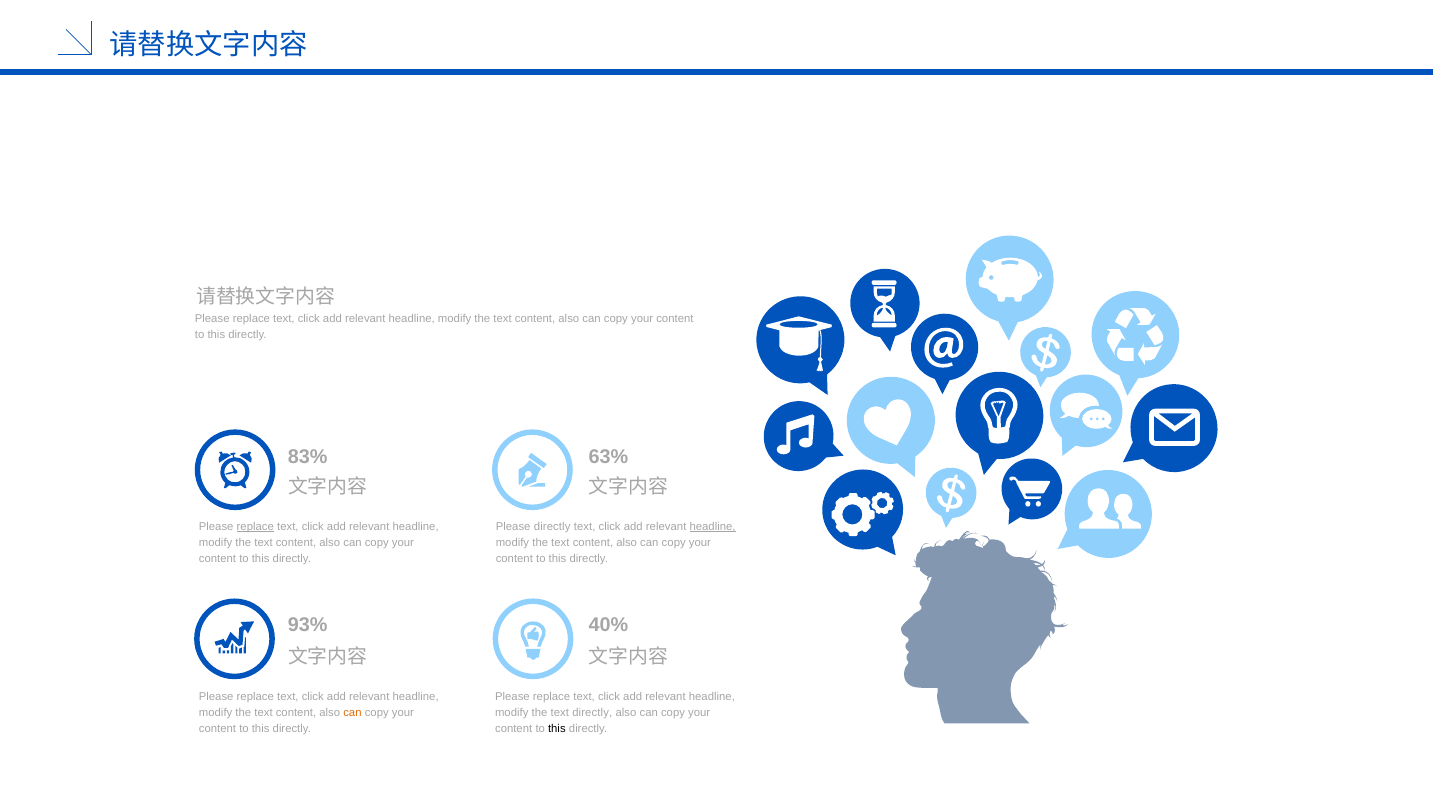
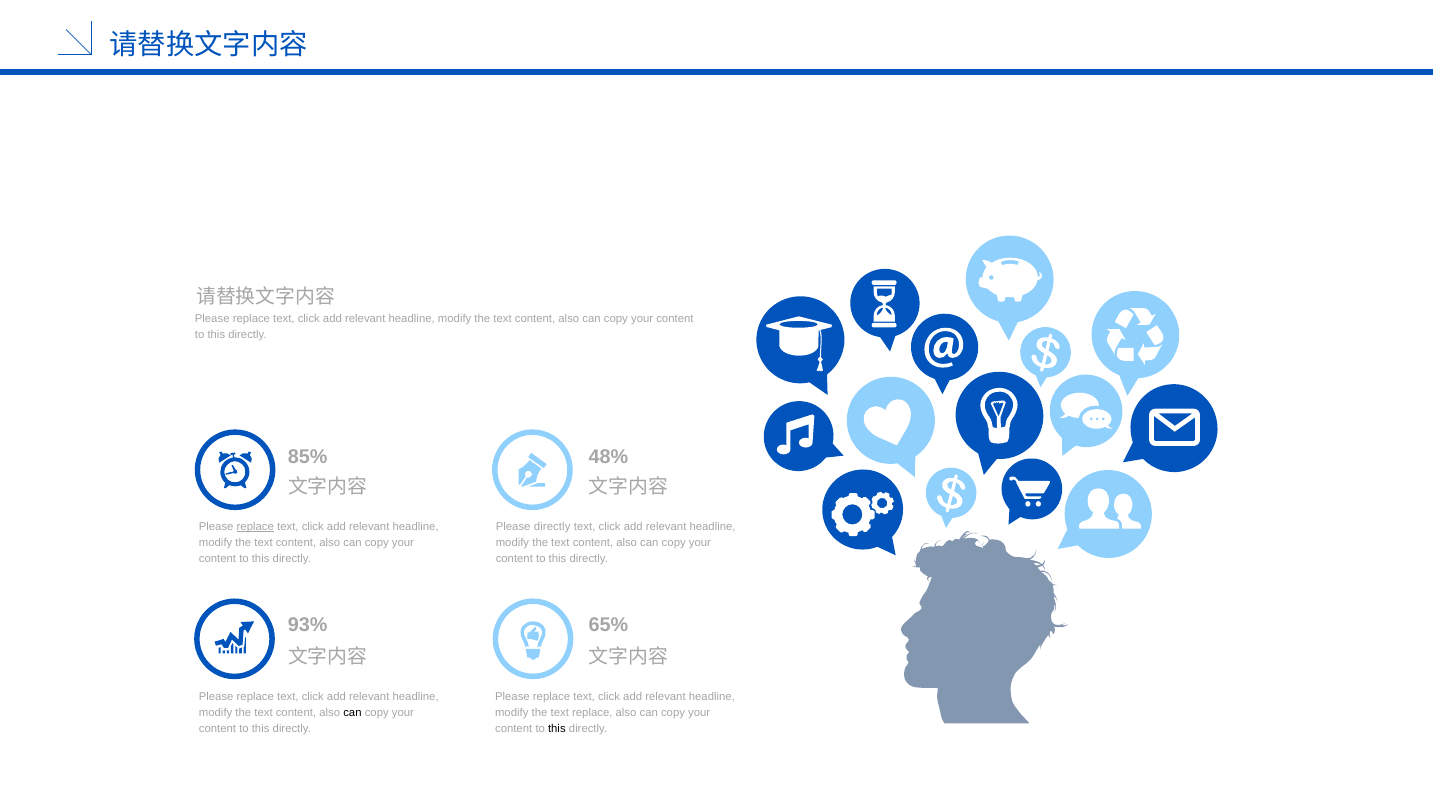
83%: 83% -> 85%
63%: 63% -> 48%
headline at (713, 527) underline: present -> none
40%: 40% -> 65%
can at (352, 713) colour: orange -> black
text directly: directly -> replace
